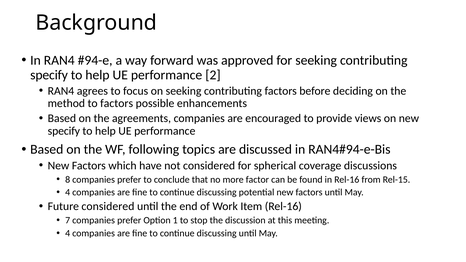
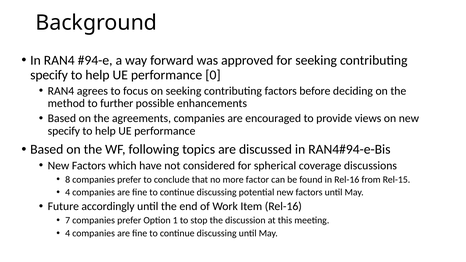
2: 2 -> 0
to factors: factors -> further
Future considered: considered -> accordingly
